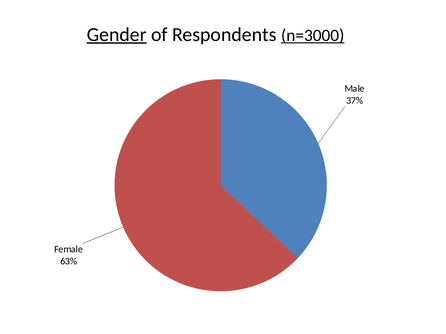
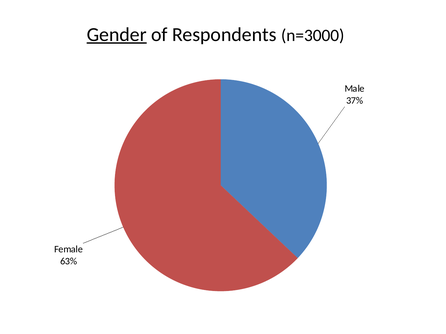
n=3000 underline: present -> none
